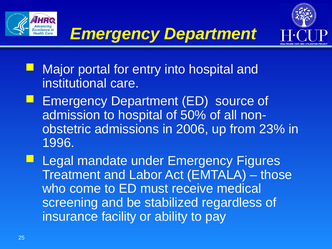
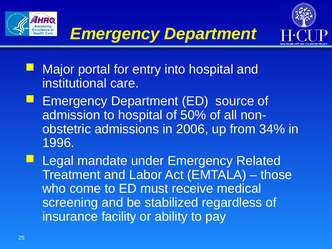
23%: 23% -> 34%
Figures: Figures -> Related
